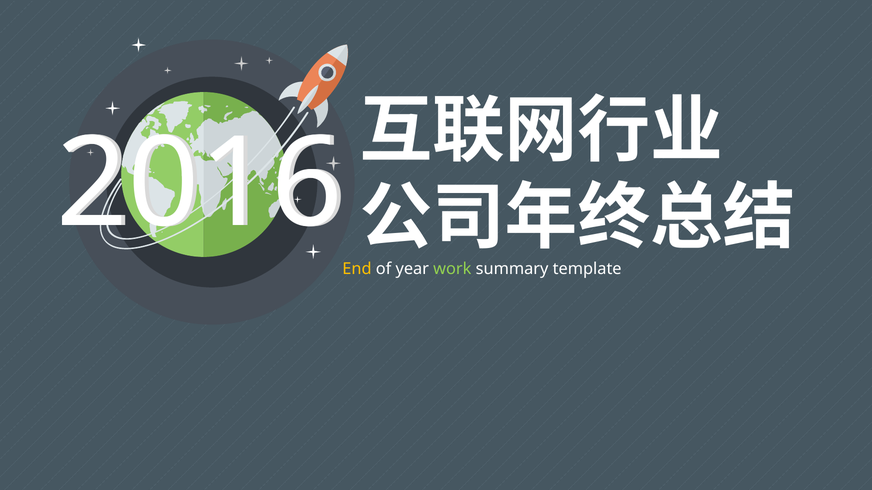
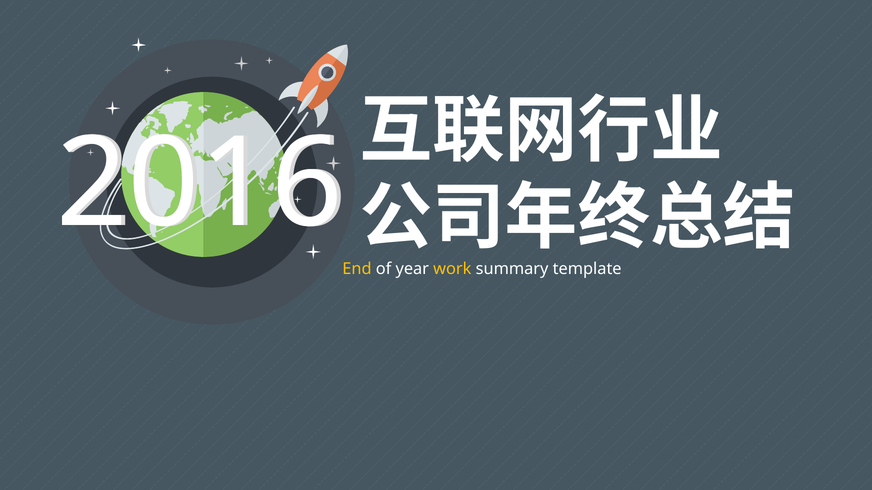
work colour: light green -> yellow
